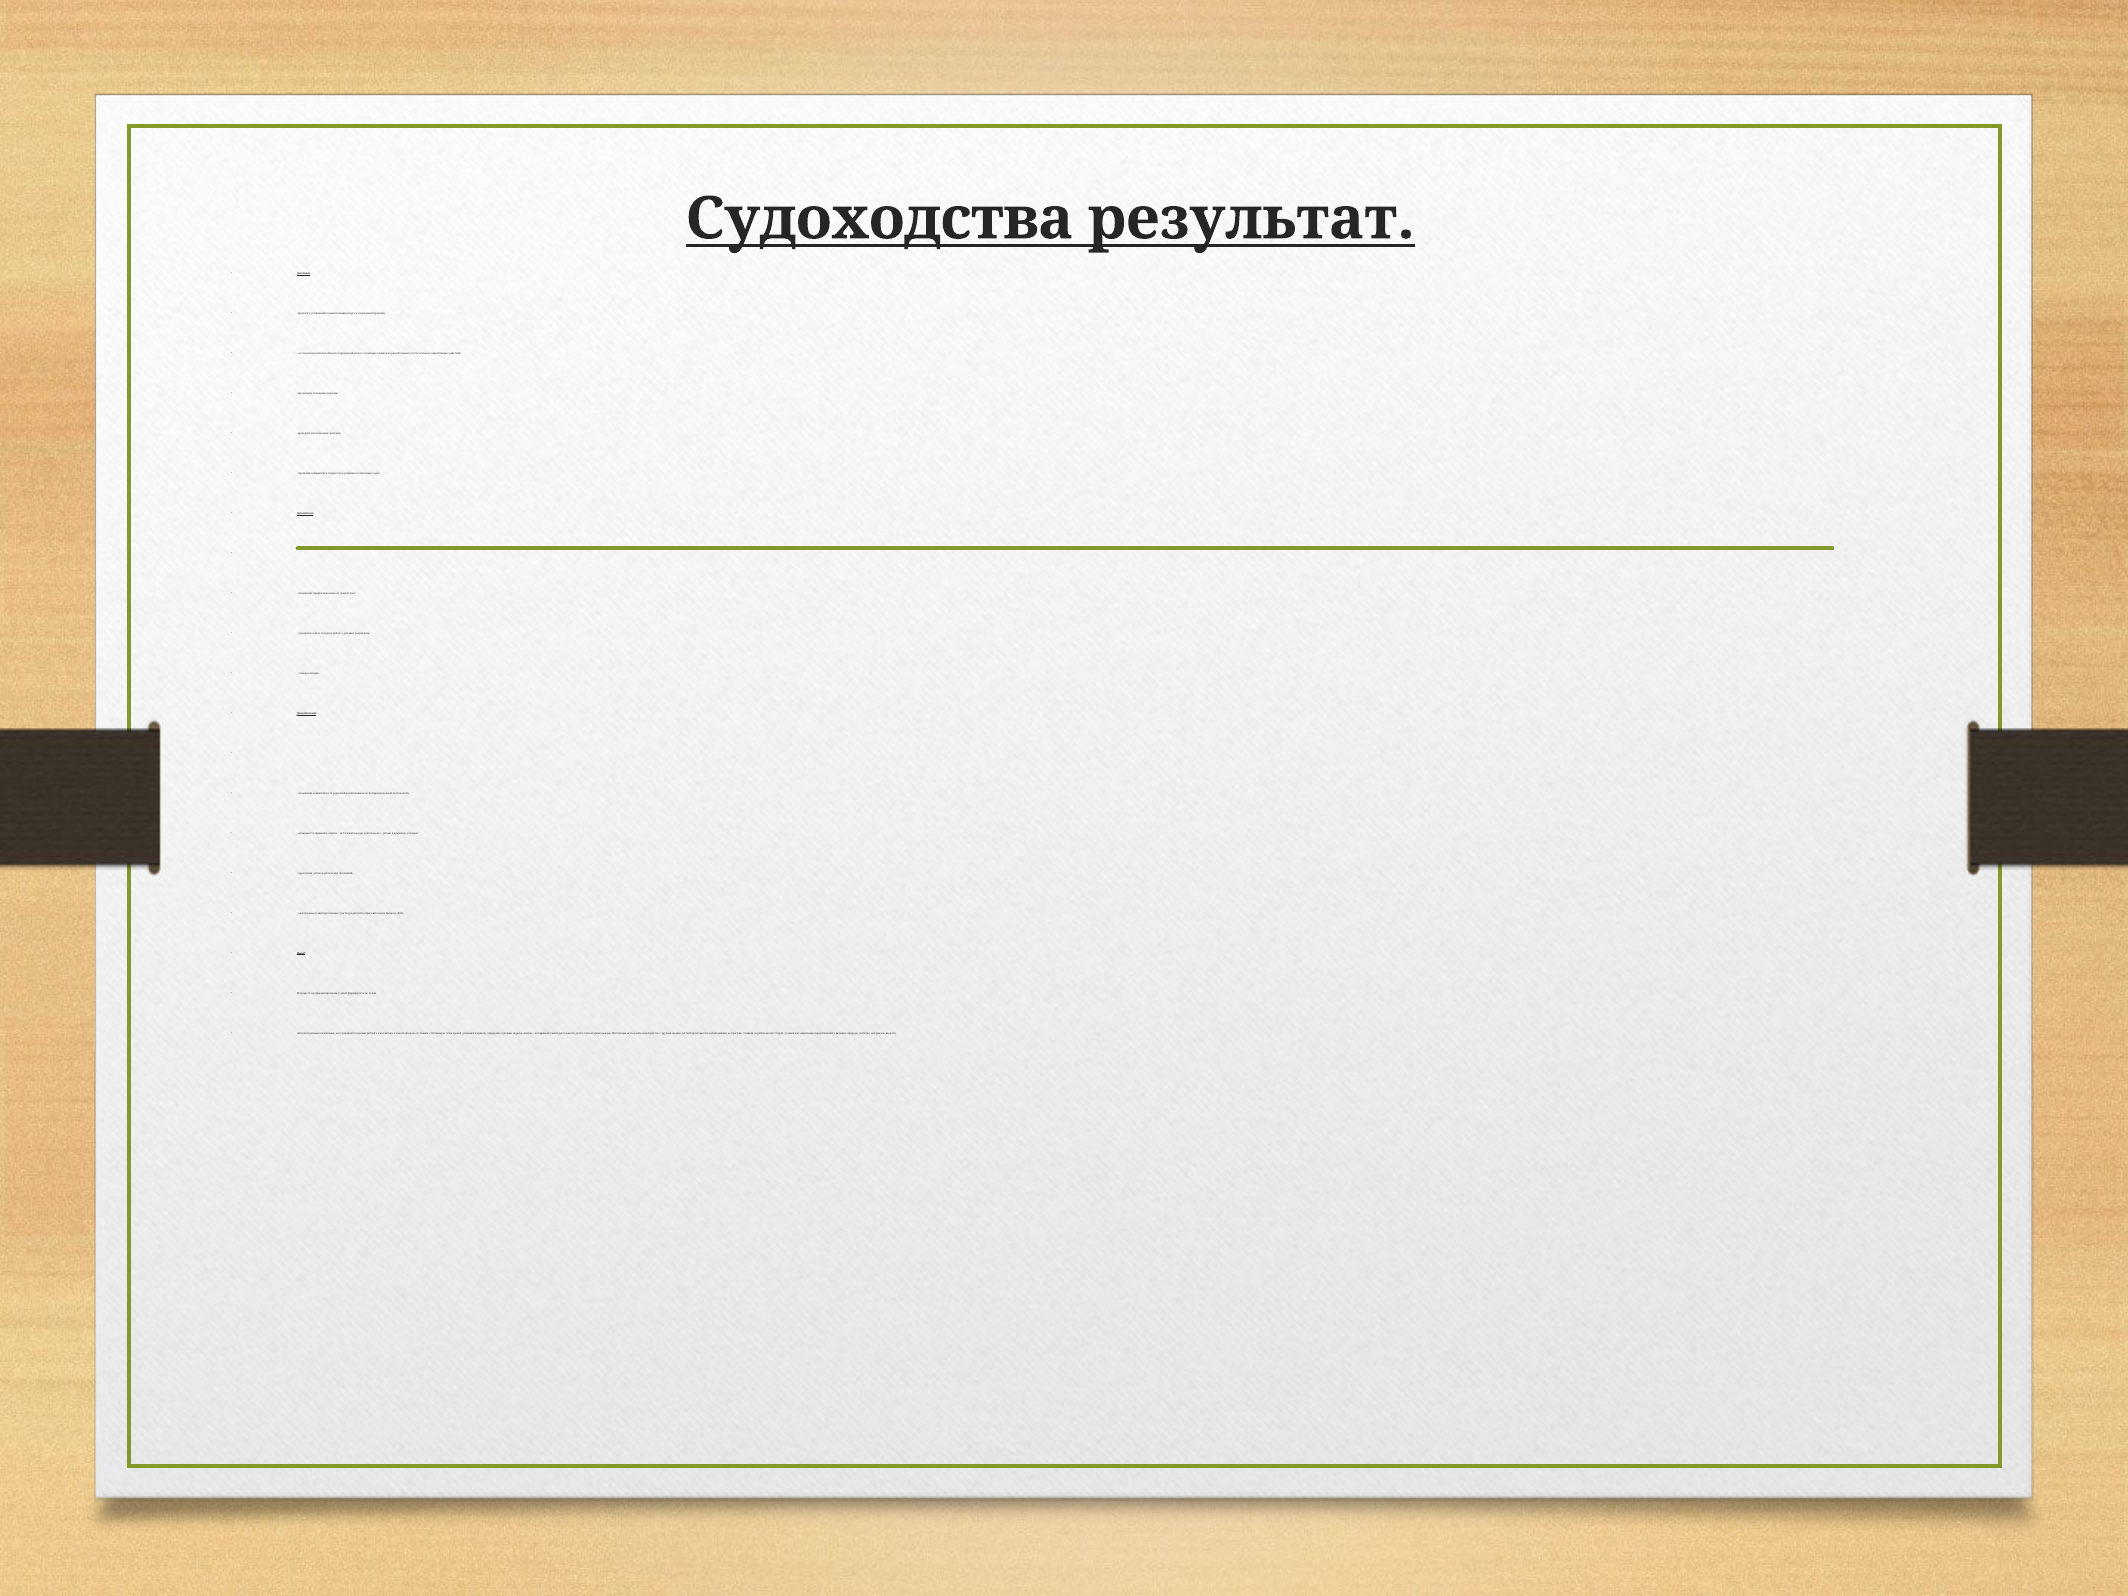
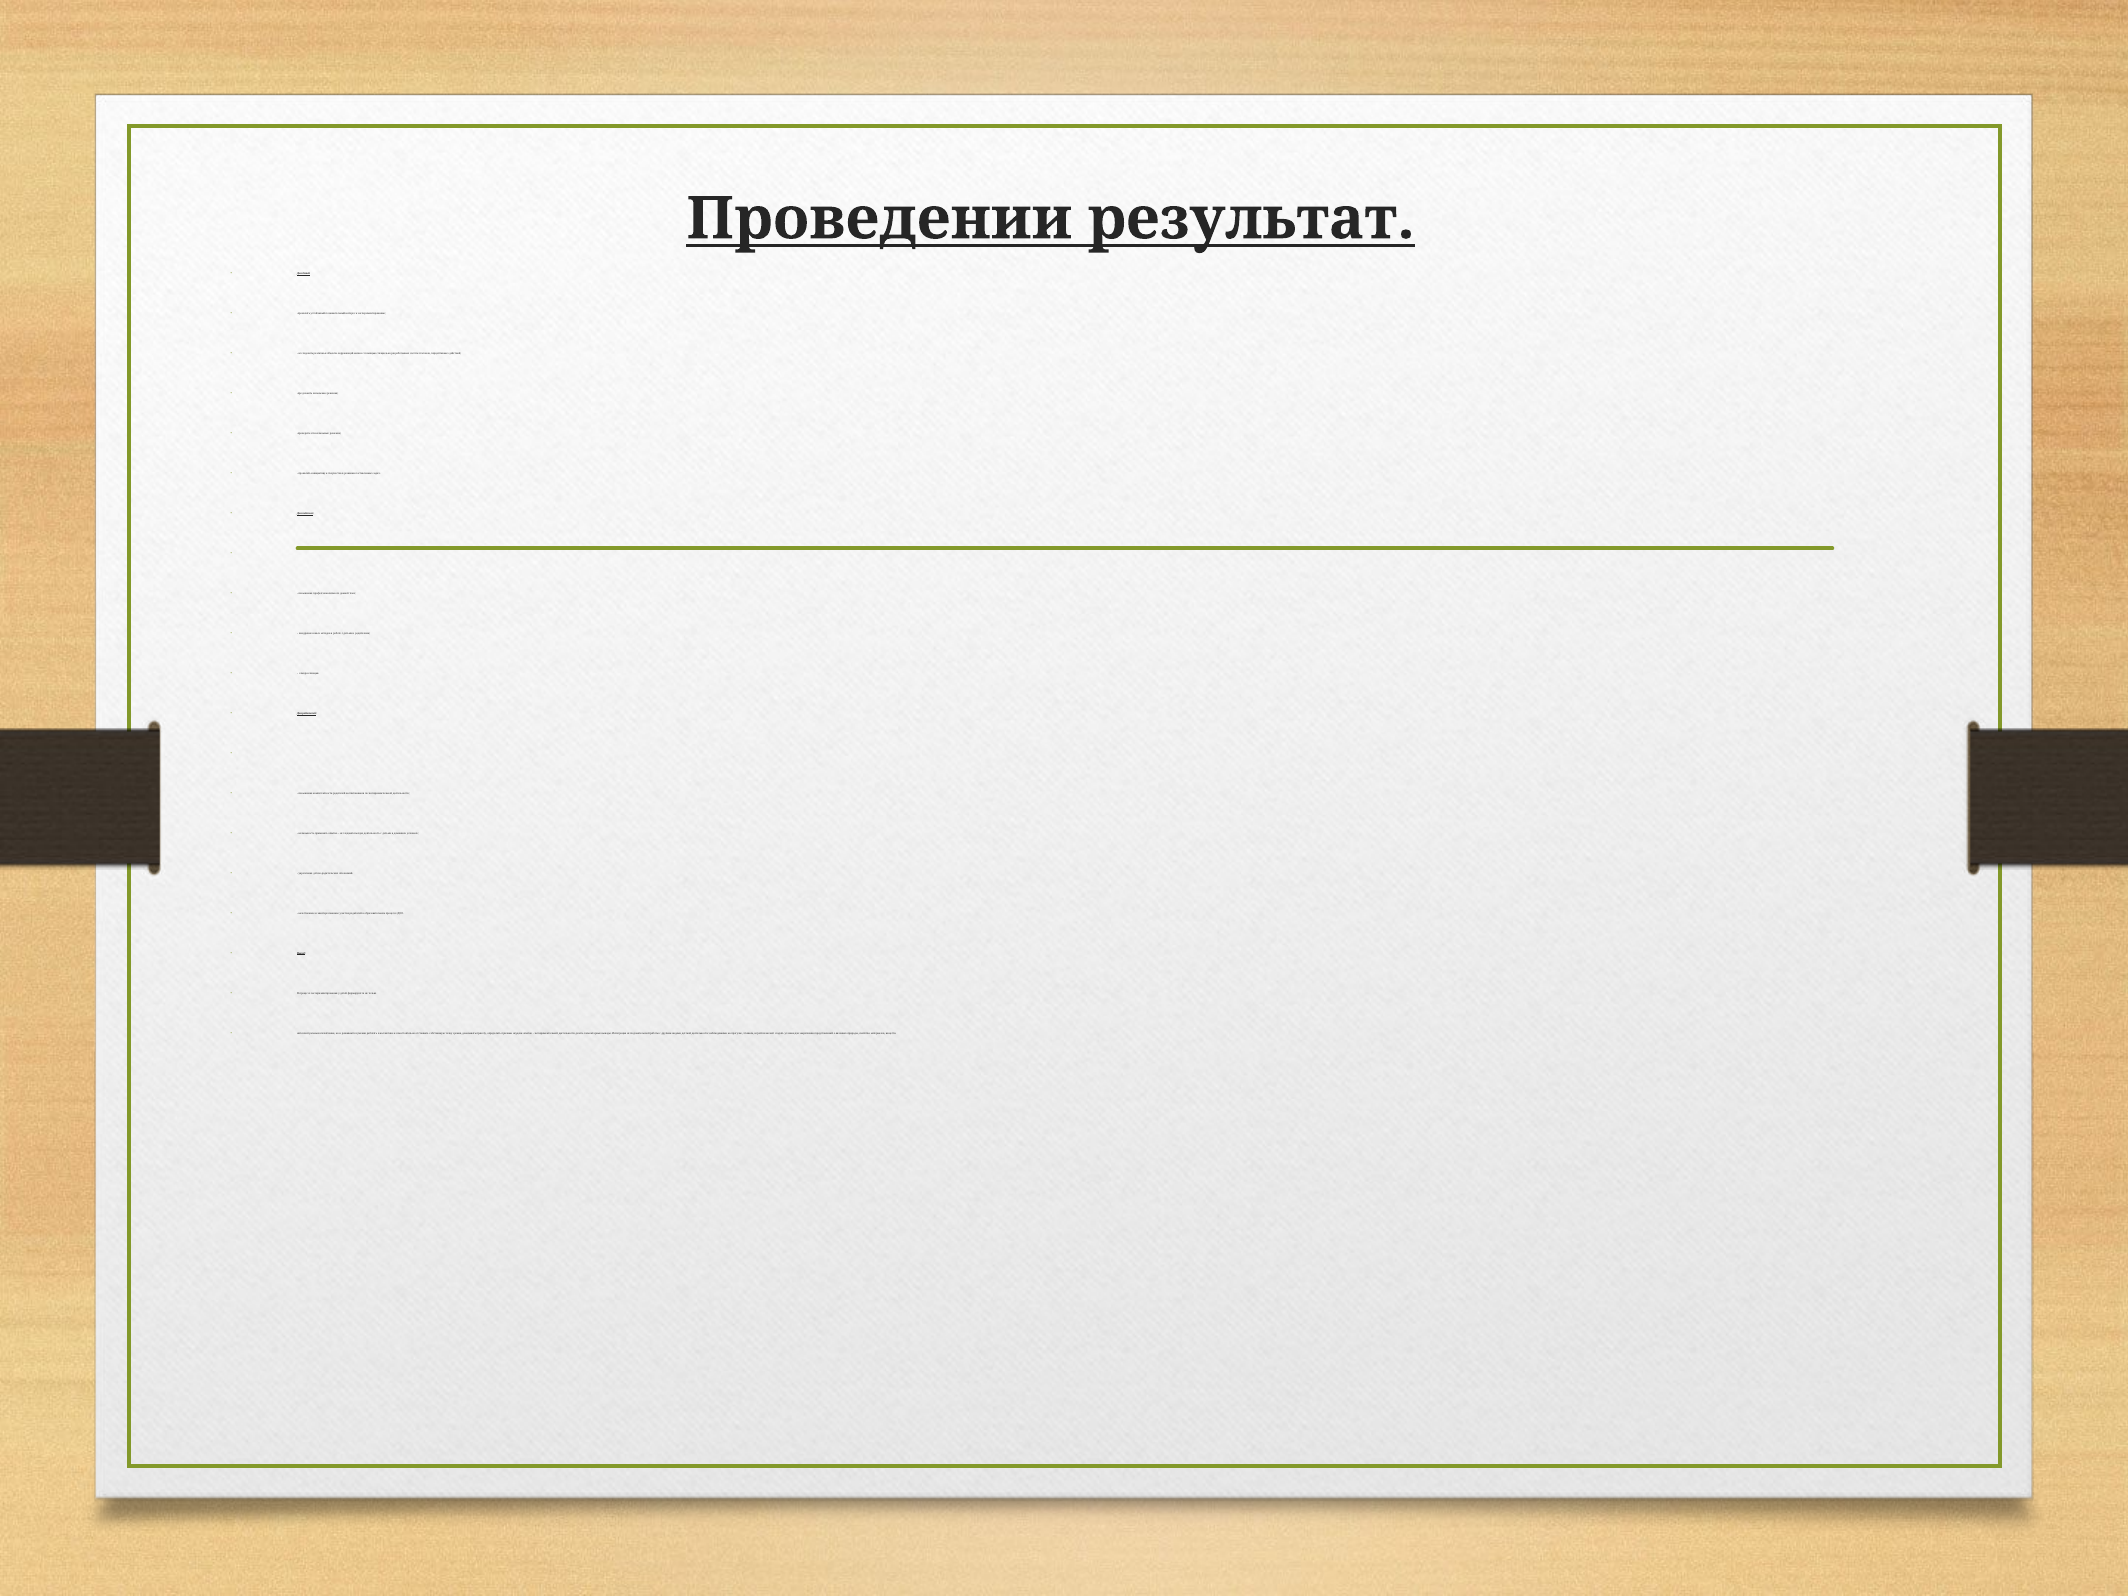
Судоходства: Судоходства -> Проведении
